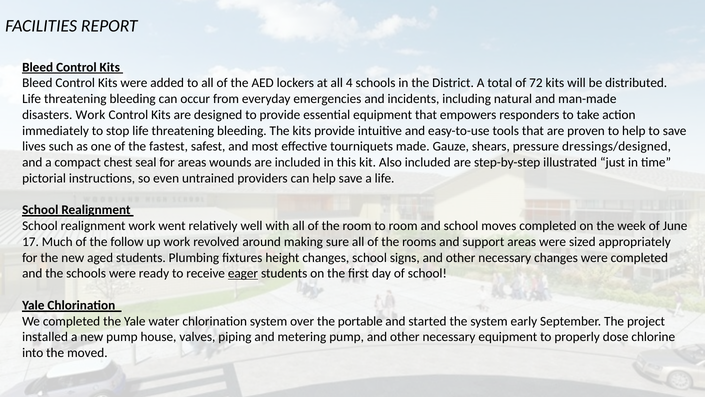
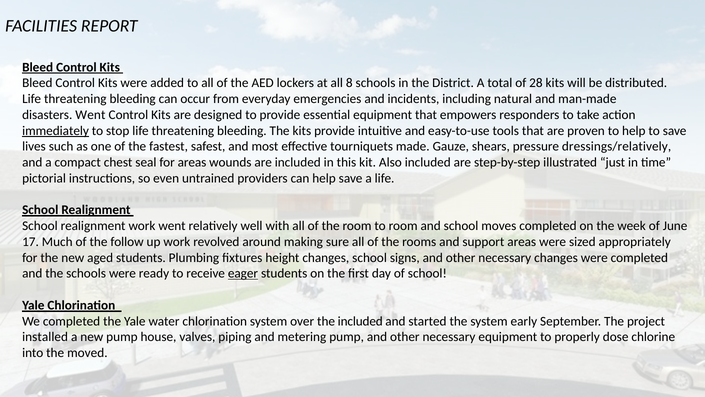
4: 4 -> 8
72: 72 -> 28
disasters Work: Work -> Went
immediately underline: none -> present
dressings/designed: dressings/designed -> dressings/relatively
the portable: portable -> included
